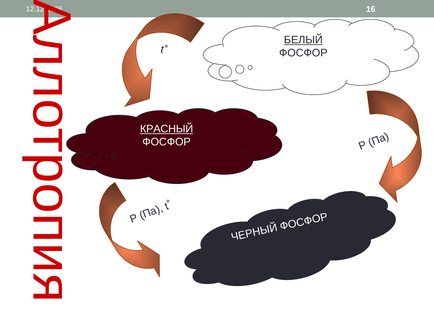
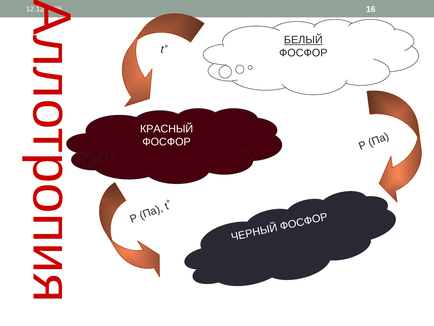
КРАСНЫЙ underline: present -> none
